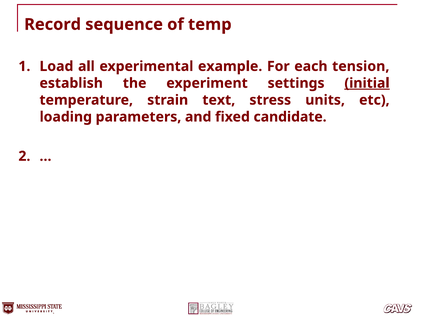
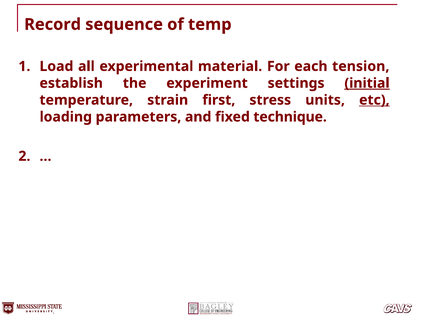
example: example -> material
text: text -> first
etc underline: none -> present
candidate: candidate -> technique
